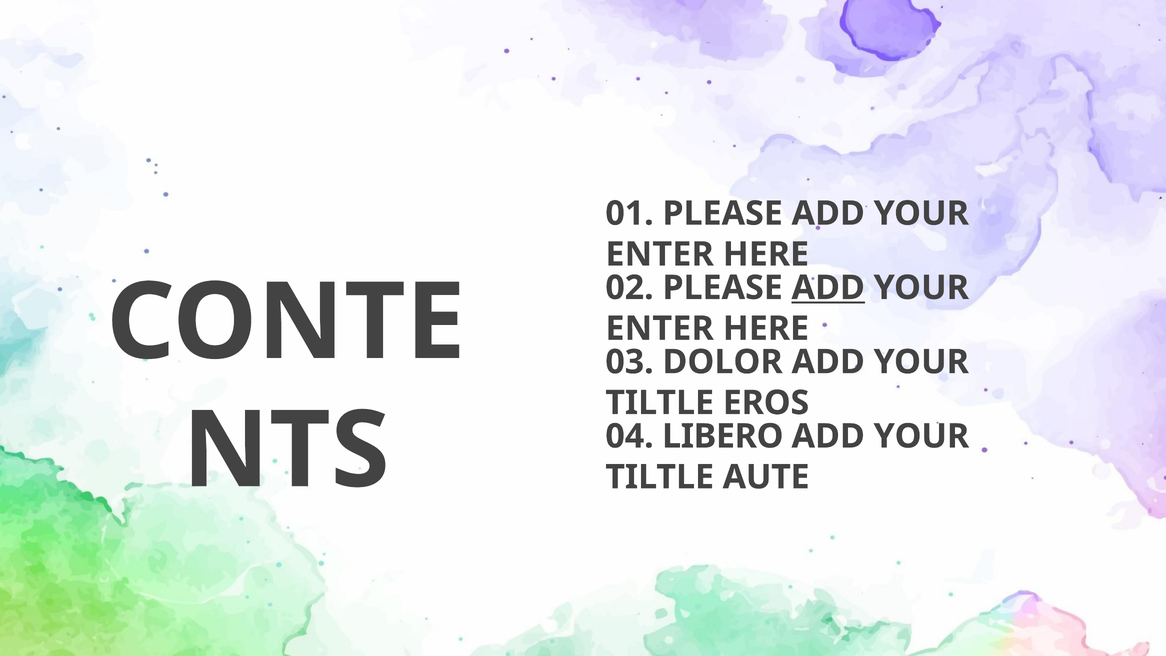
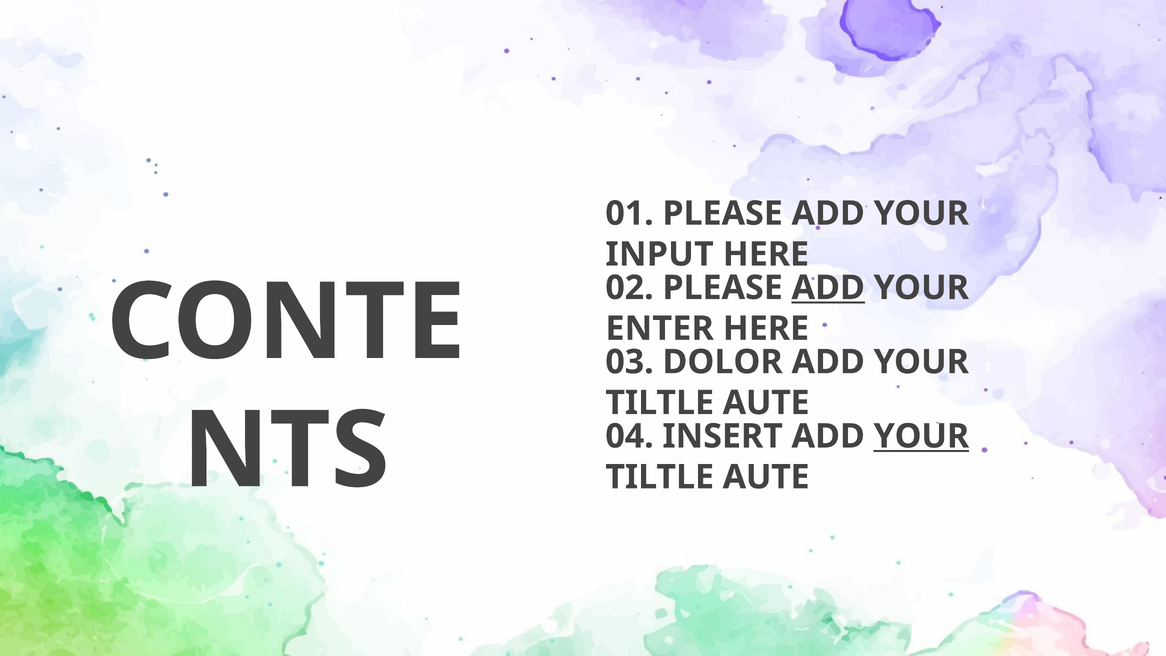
ENTER at (660, 254): ENTER -> INPUT
EROS at (766, 403): EROS -> AUTE
LIBERO: LIBERO -> INSERT
YOUR at (921, 436) underline: none -> present
